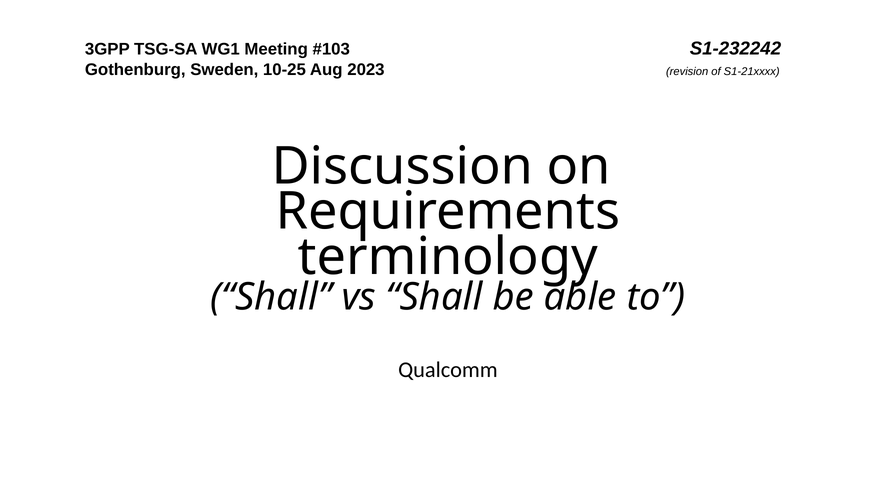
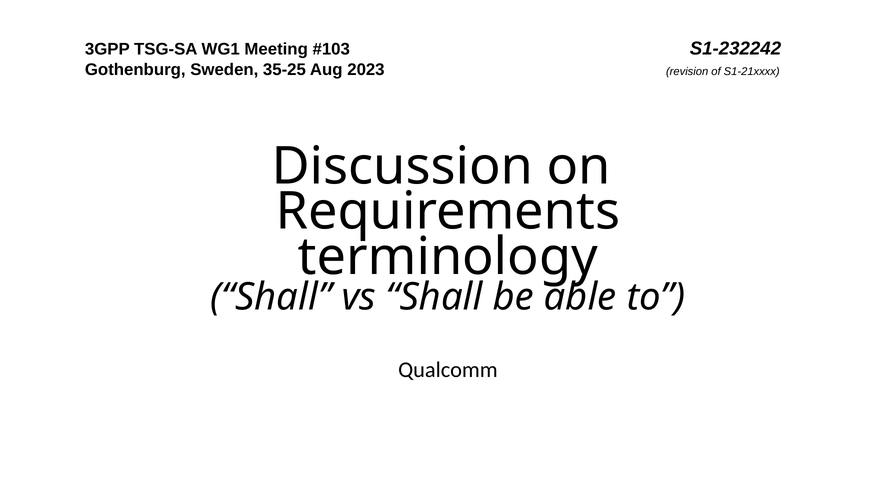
10-25: 10-25 -> 35-25
